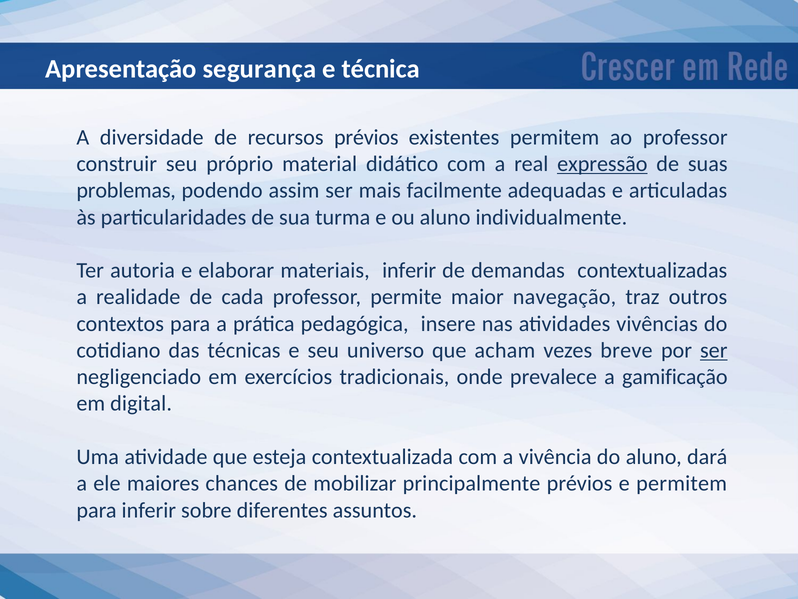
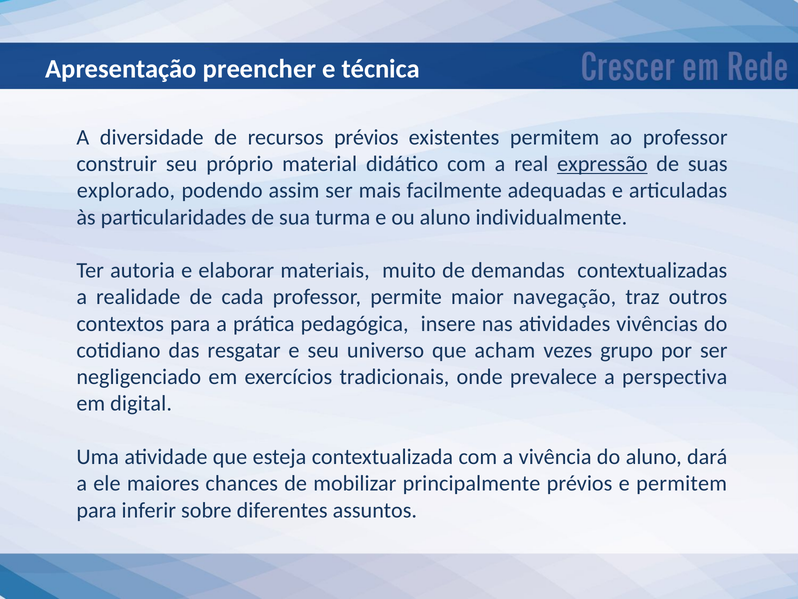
segurança: segurança -> preencher
problemas: problemas -> explorado
materiais inferir: inferir -> muito
técnicas: técnicas -> resgatar
breve: breve -> grupo
ser at (714, 350) underline: present -> none
gamificação: gamificação -> perspectiva
